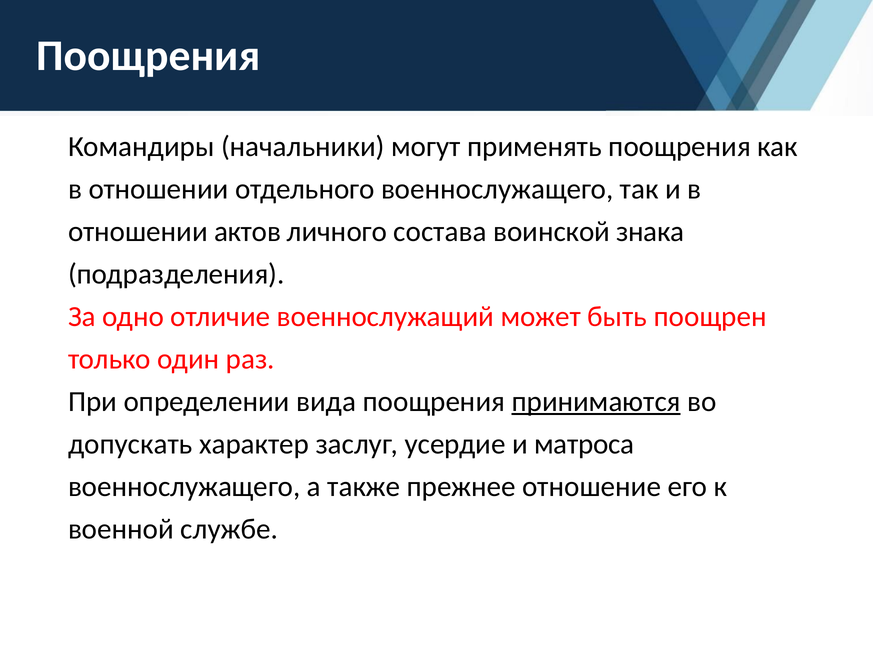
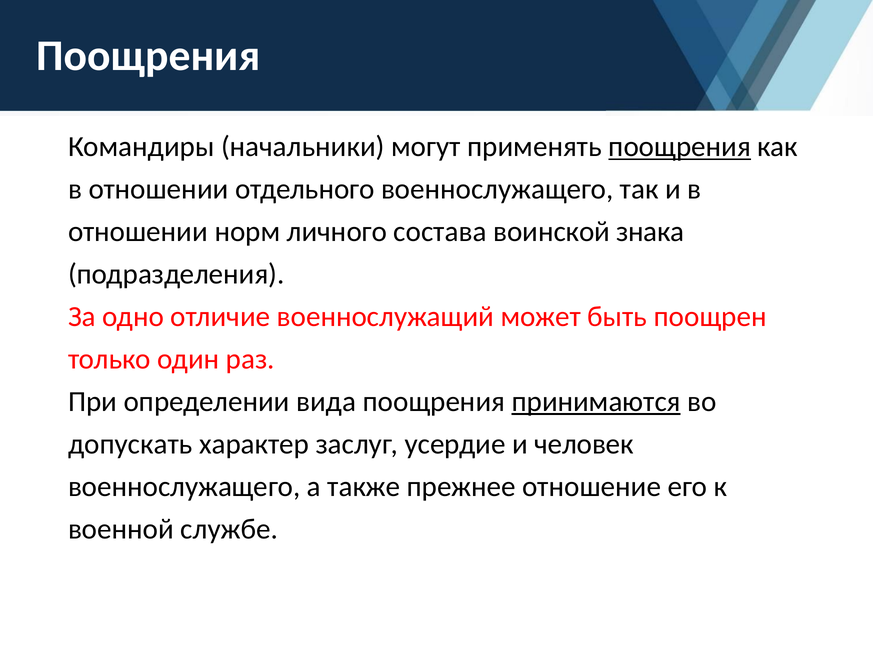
поощрения at (680, 147) underline: none -> present
актов: актов -> норм
матроса: матроса -> человек
